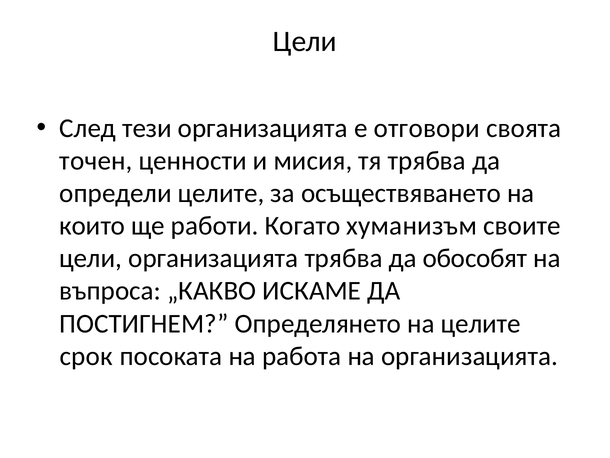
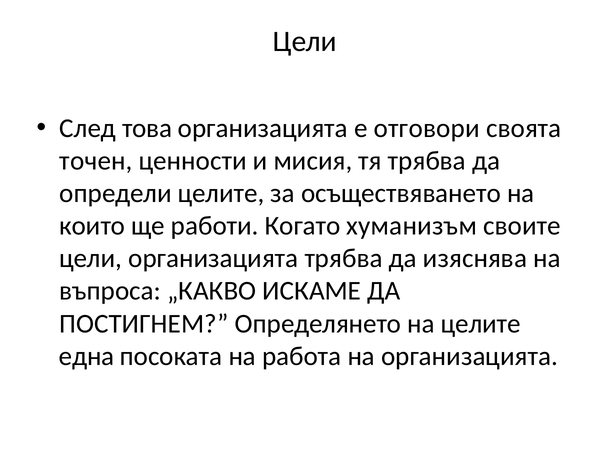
тези: тези -> това
обособят: обособят -> изяснява
срок: срок -> една
